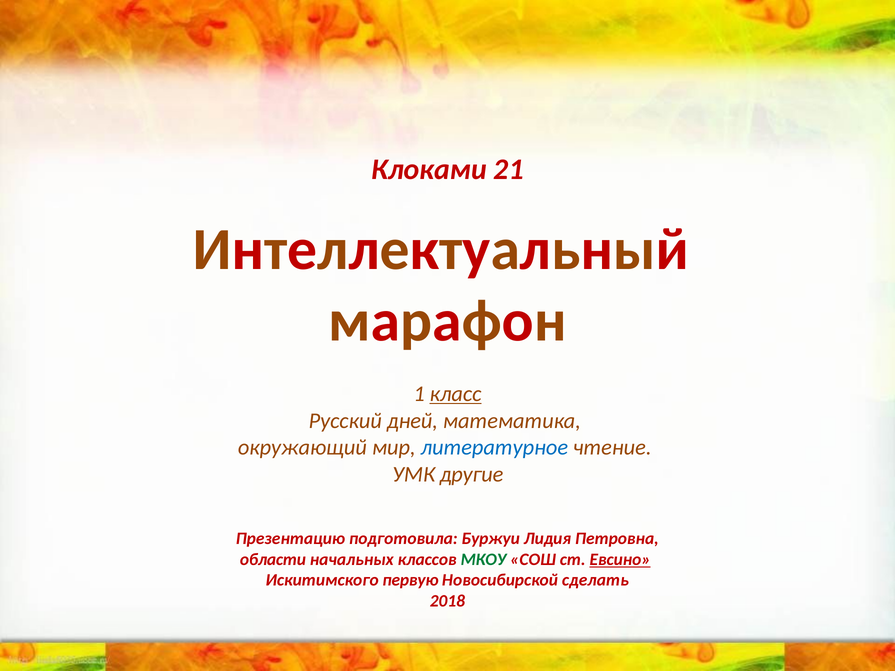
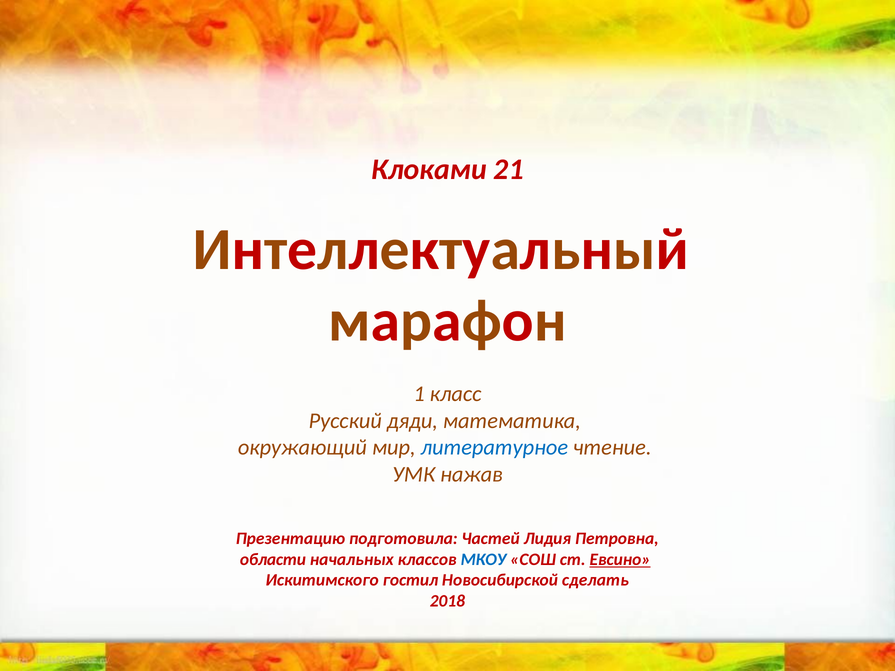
класс underline: present -> none
дней: дней -> дяди
другие: другие -> нажав
Буржуи: Буржуи -> Частей
МКОУ colour: green -> blue
первую: первую -> гостил
